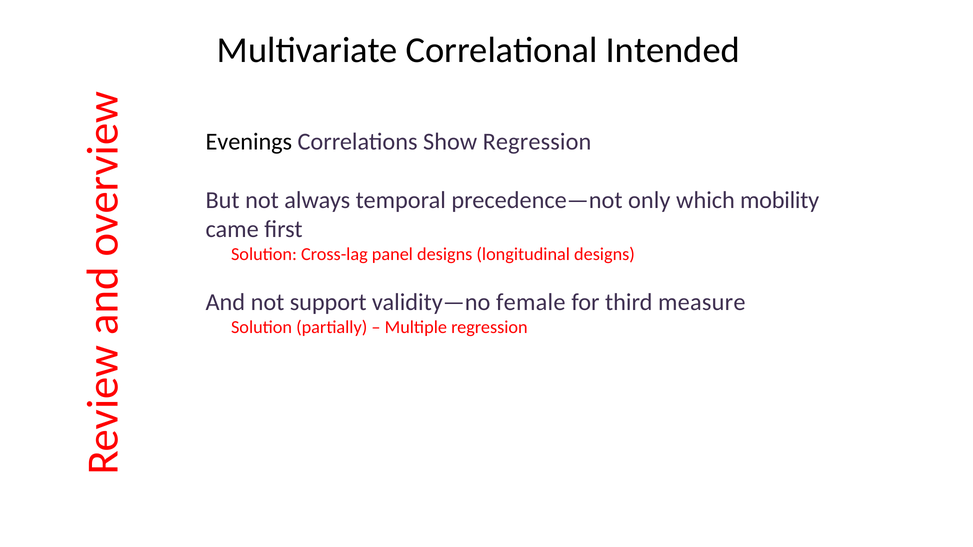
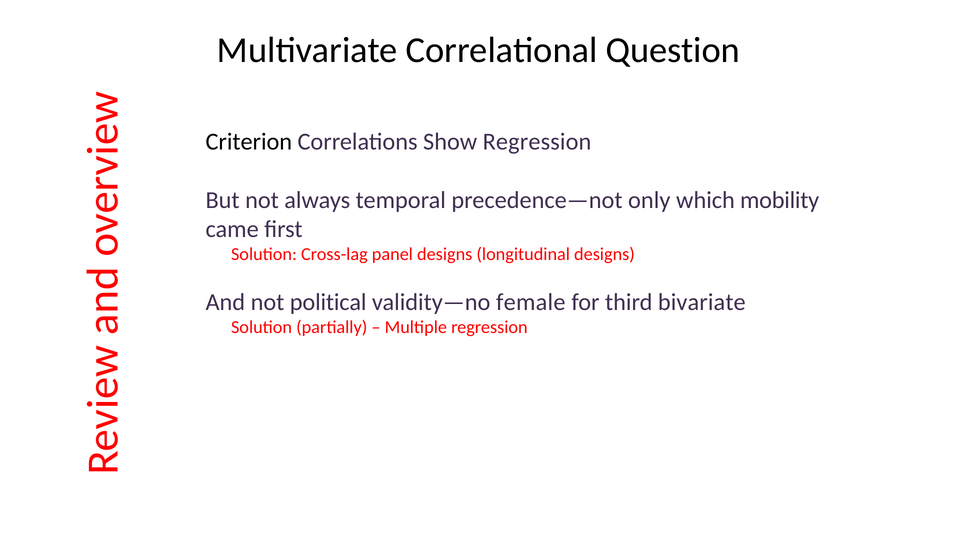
Intended: Intended -> Question
Evenings: Evenings -> Criterion
support: support -> political
measure: measure -> bivariate
